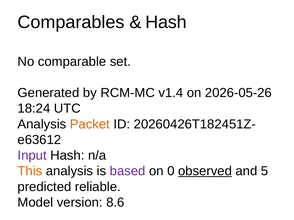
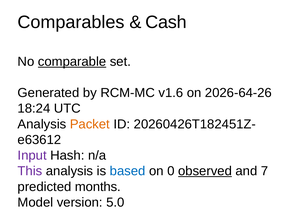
Hash at (166, 22): Hash -> Cash
comparable underline: none -> present
v1.4: v1.4 -> v1.6
2026-05-26: 2026-05-26 -> 2026-64-26
This colour: orange -> purple
based colour: purple -> blue
5: 5 -> 7
reliable: reliable -> months
8.6: 8.6 -> 5.0
